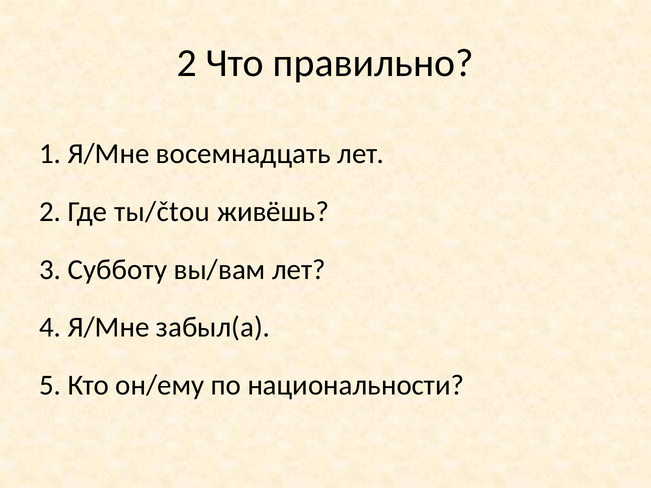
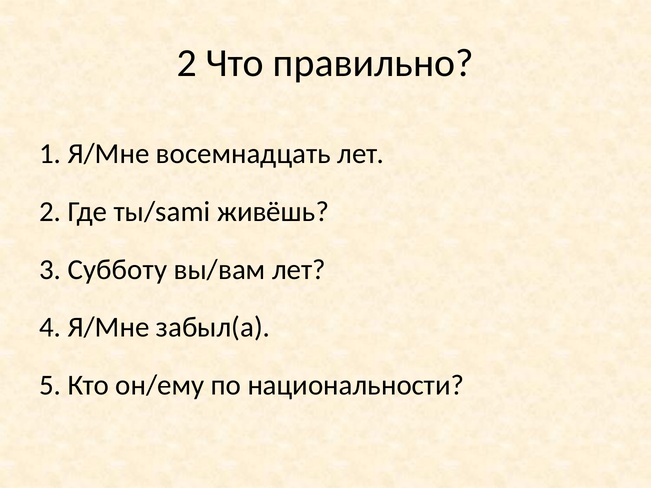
ты/čtou: ты/čtou -> ты/sami
